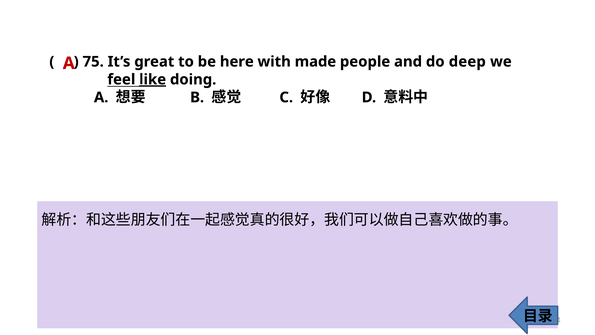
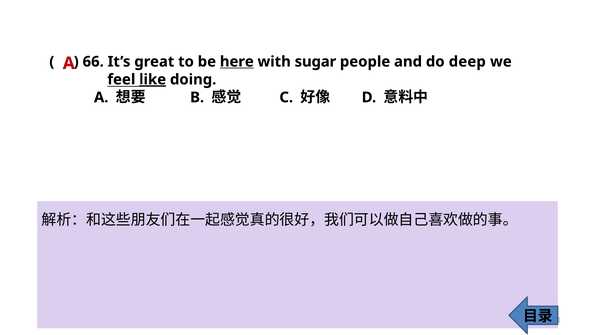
75: 75 -> 66
here underline: none -> present
made: made -> sugar
